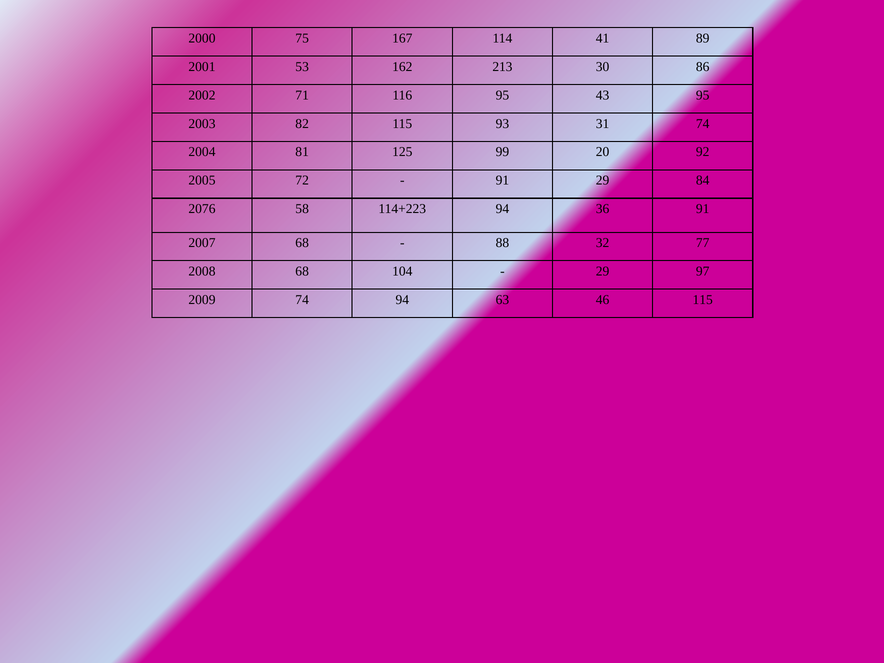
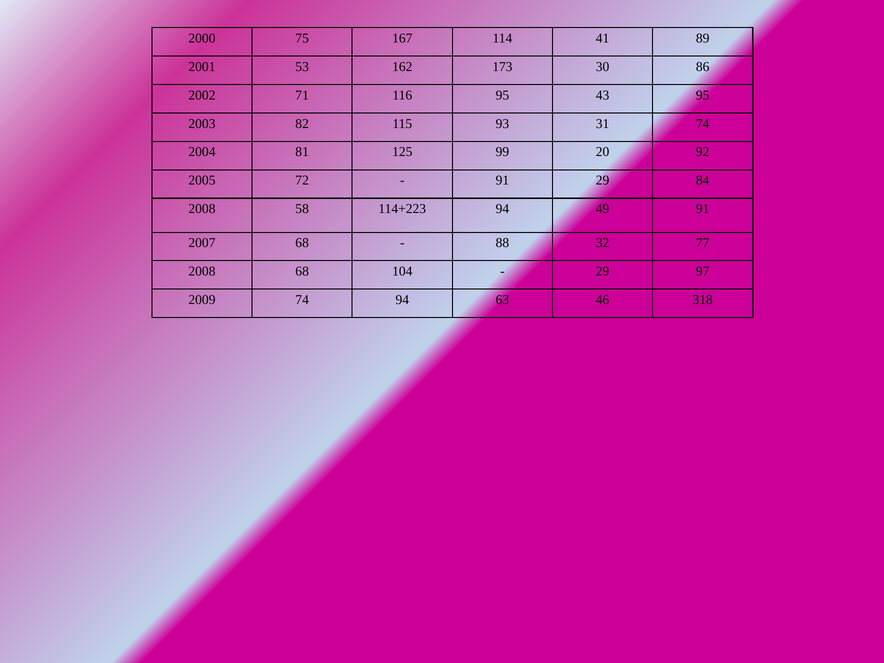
213: 213 -> 173
2076 at (202, 209): 2076 -> 2008
36: 36 -> 49
46 115: 115 -> 318
